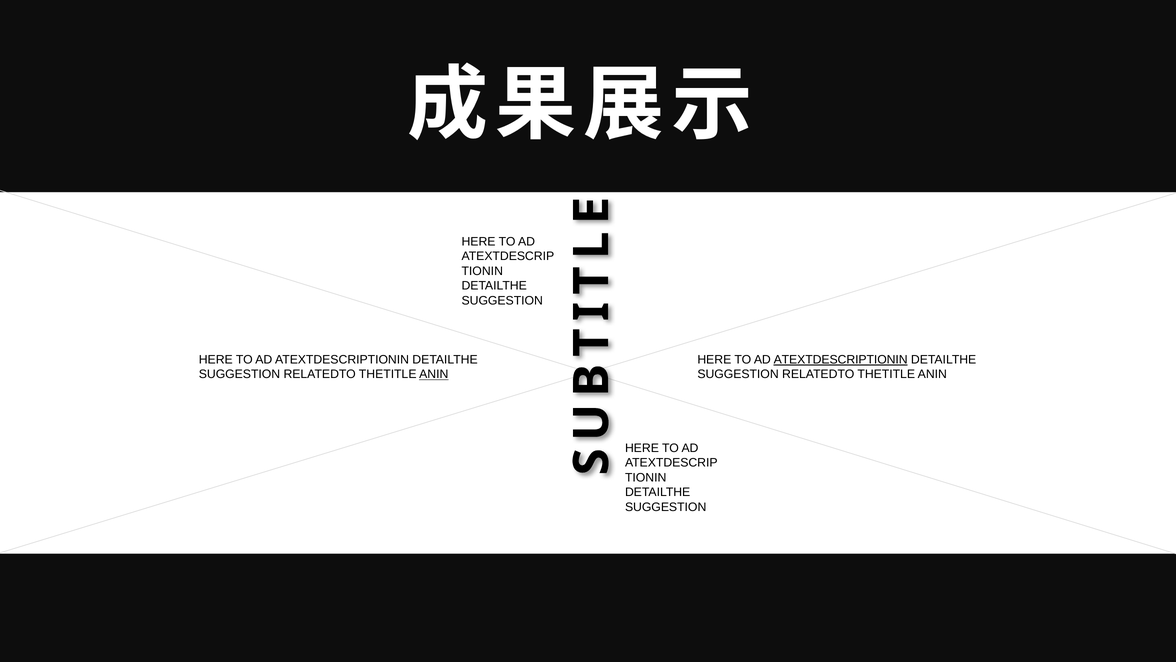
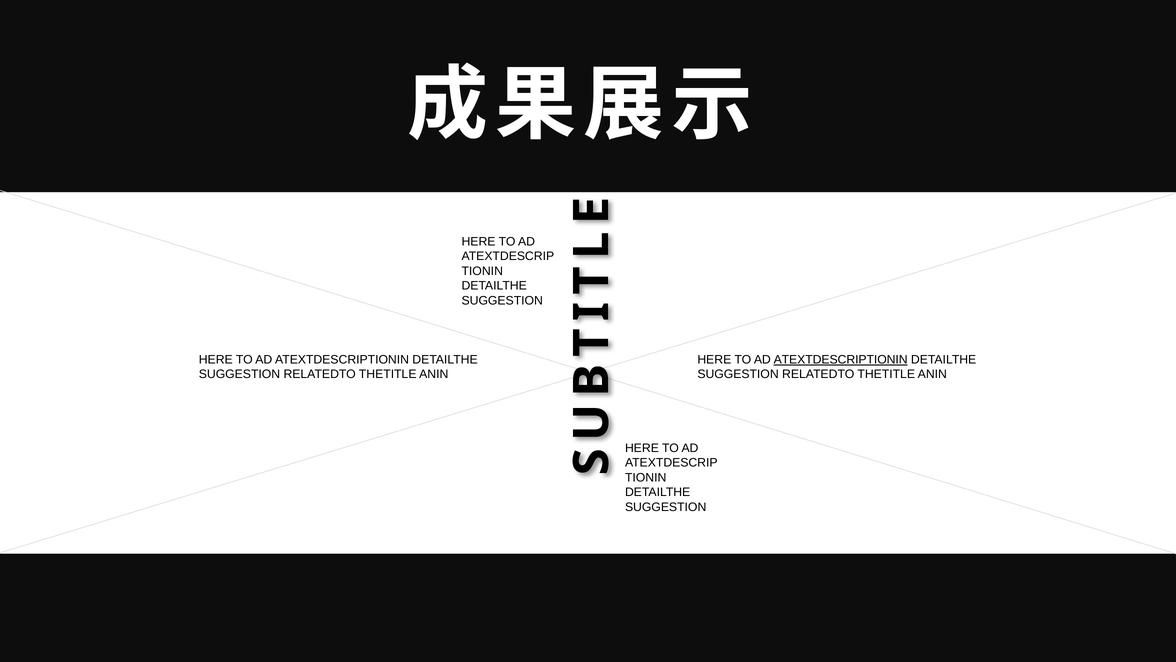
ANIN at (434, 374) underline: present -> none
